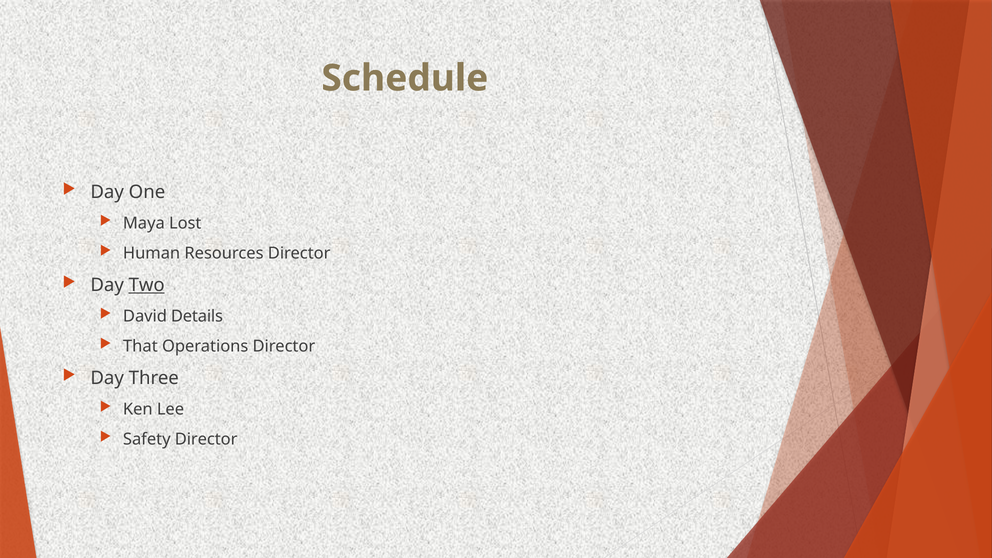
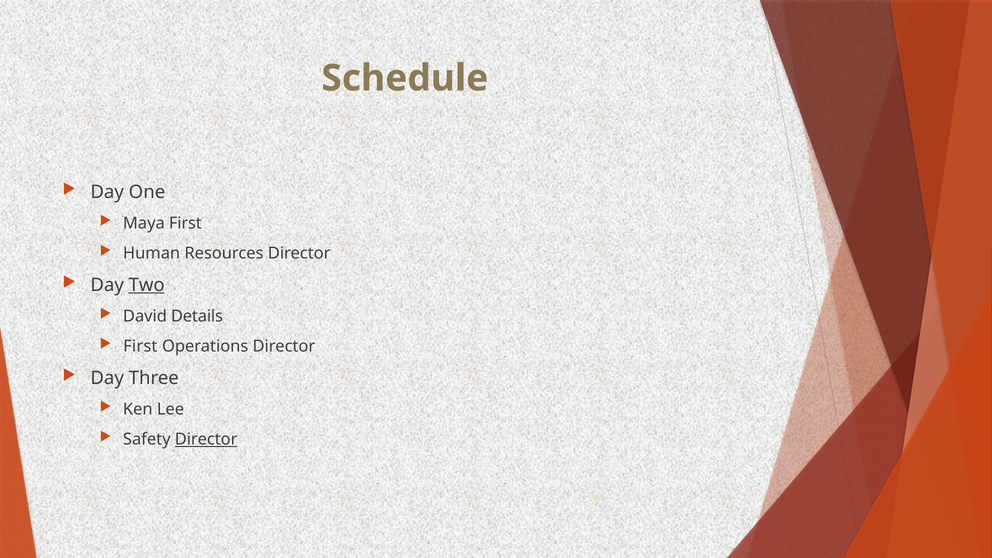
Maya Lost: Lost -> First
That at (140, 346): That -> First
Director at (206, 439) underline: none -> present
